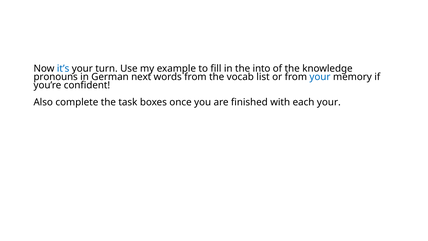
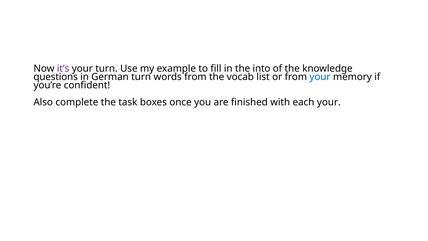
it’s colour: blue -> purple
pronouns: pronouns -> questions
German next: next -> turn
